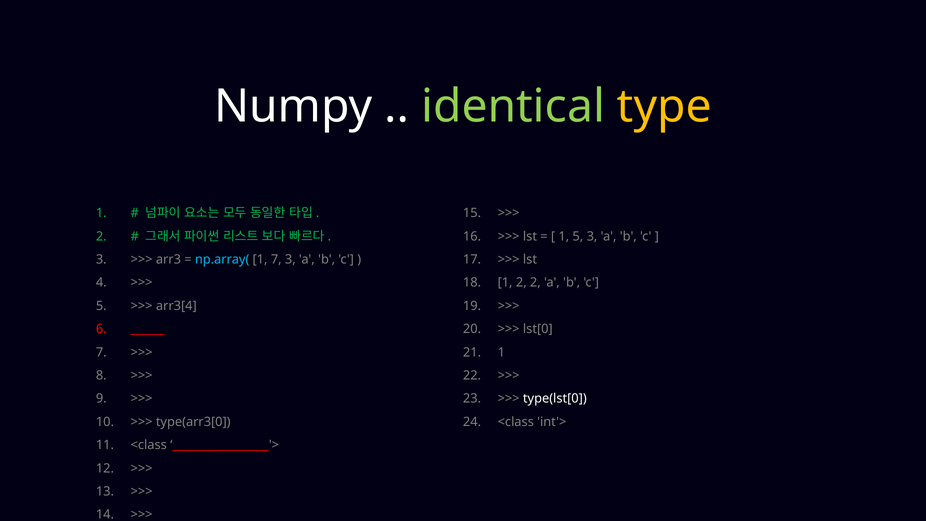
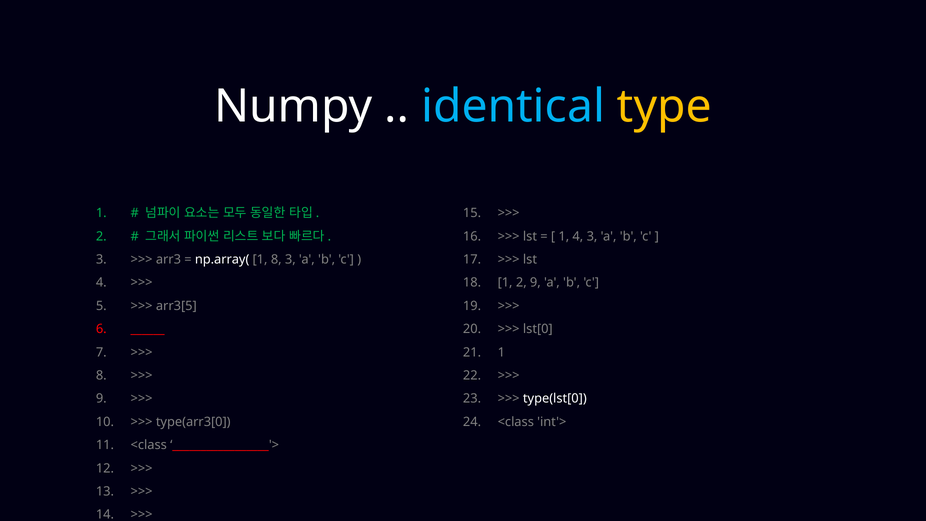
identical colour: light green -> light blue
1 5: 5 -> 4
np.array( colour: light blue -> white
1 7: 7 -> 8
2 2: 2 -> 9
arr3[4: arr3[4 -> arr3[5
